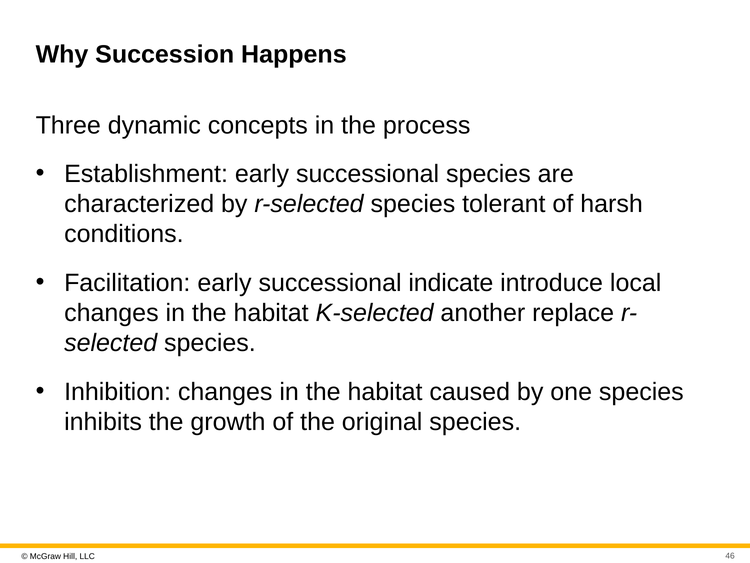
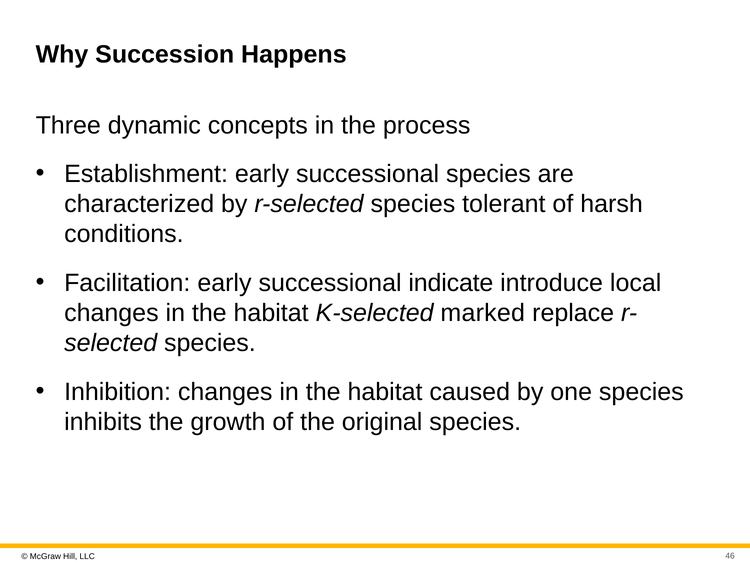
another: another -> marked
